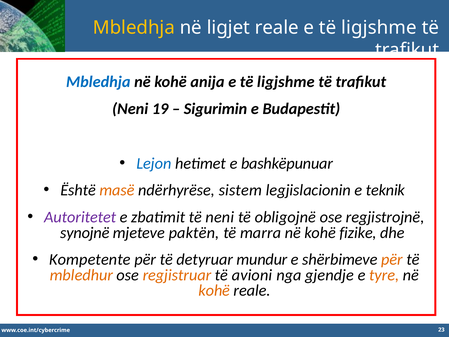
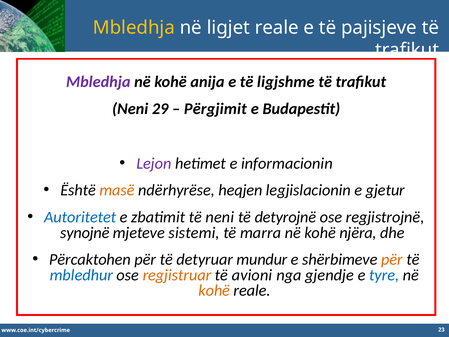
reale e të ligjshme: ligjshme -> pajisjeve
Mbledhja at (98, 82) colour: blue -> purple
19: 19 -> 29
Sigurimin: Sigurimin -> Përgjimit
Lejon colour: blue -> purple
bashkëpunuar: bashkëpunuar -> informacionin
sistem: sistem -> heqjen
teknik: teknik -> gjetur
Autoritetet colour: purple -> blue
obligojnë: obligojnë -> detyrojnë
paktën: paktën -> sistemi
fizike: fizike -> njëra
Kompetente: Kompetente -> Përcaktohen
mbledhur colour: orange -> blue
tyre colour: orange -> blue
